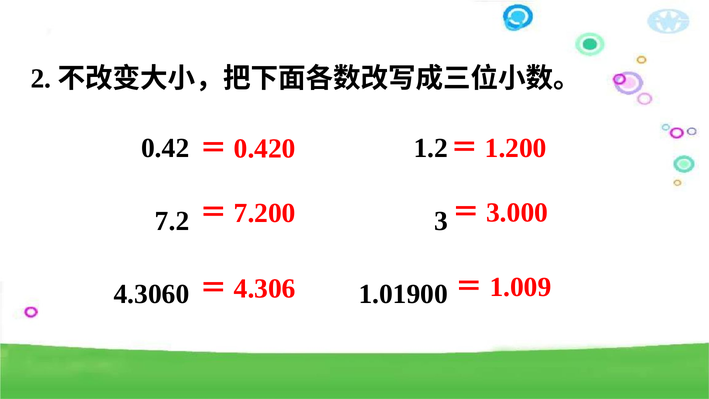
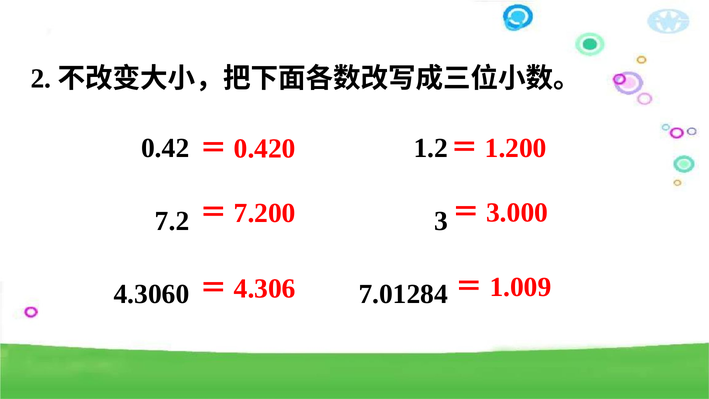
1.01900: 1.01900 -> 7.01284
